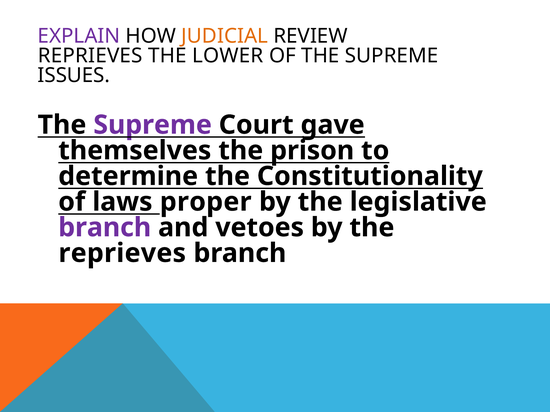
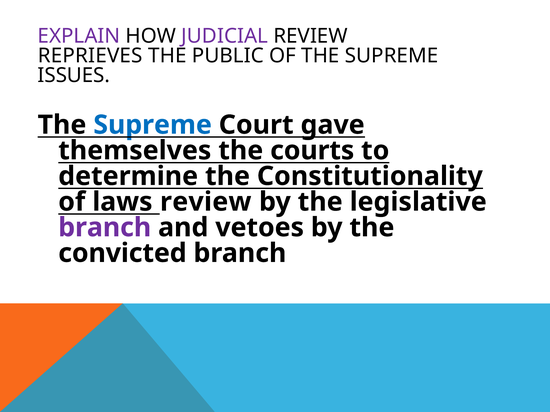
JUDICIAL colour: orange -> purple
LOWER: LOWER -> PUBLIC
Supreme at (153, 125) colour: purple -> blue
prison: prison -> courts
laws proper: proper -> review
reprieves at (122, 253): reprieves -> convicted
